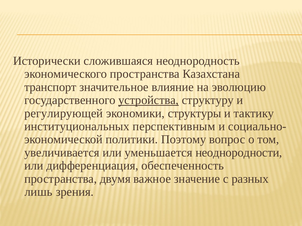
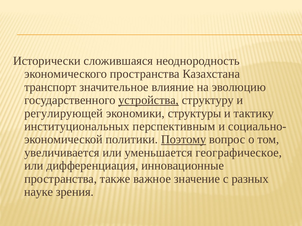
Поэтому underline: none -> present
неоднородности: неоднородности -> географическое
обеспеченность: обеспеченность -> инновационные
двумя: двумя -> также
лишь: лишь -> науке
